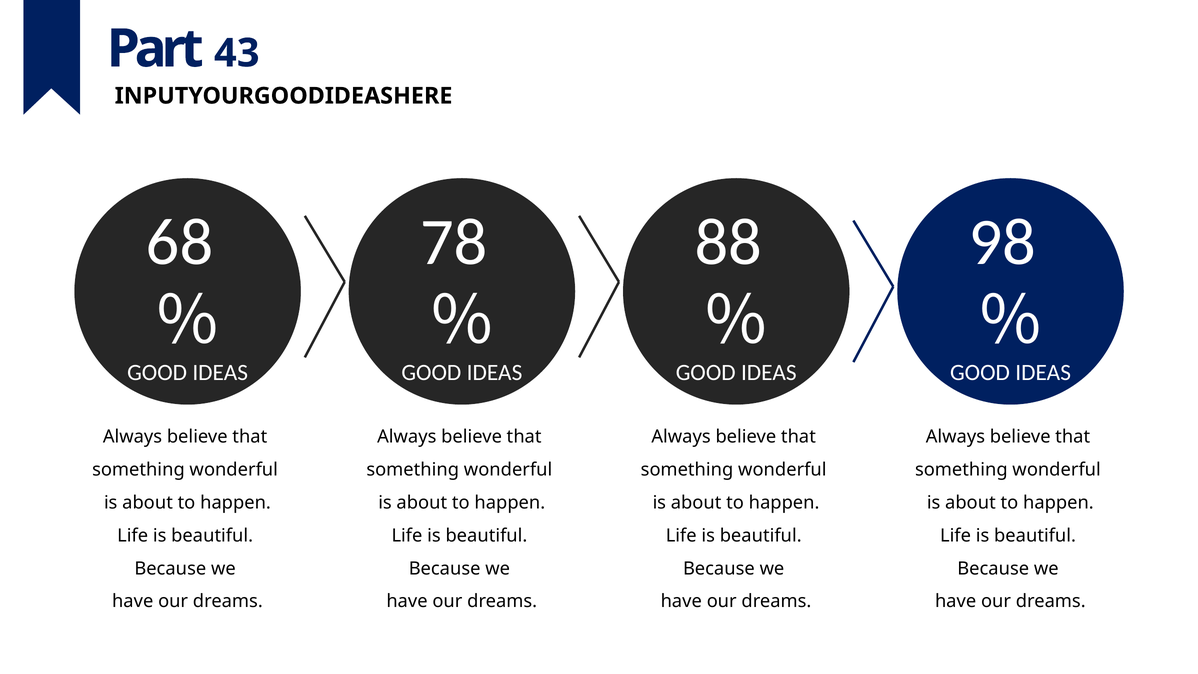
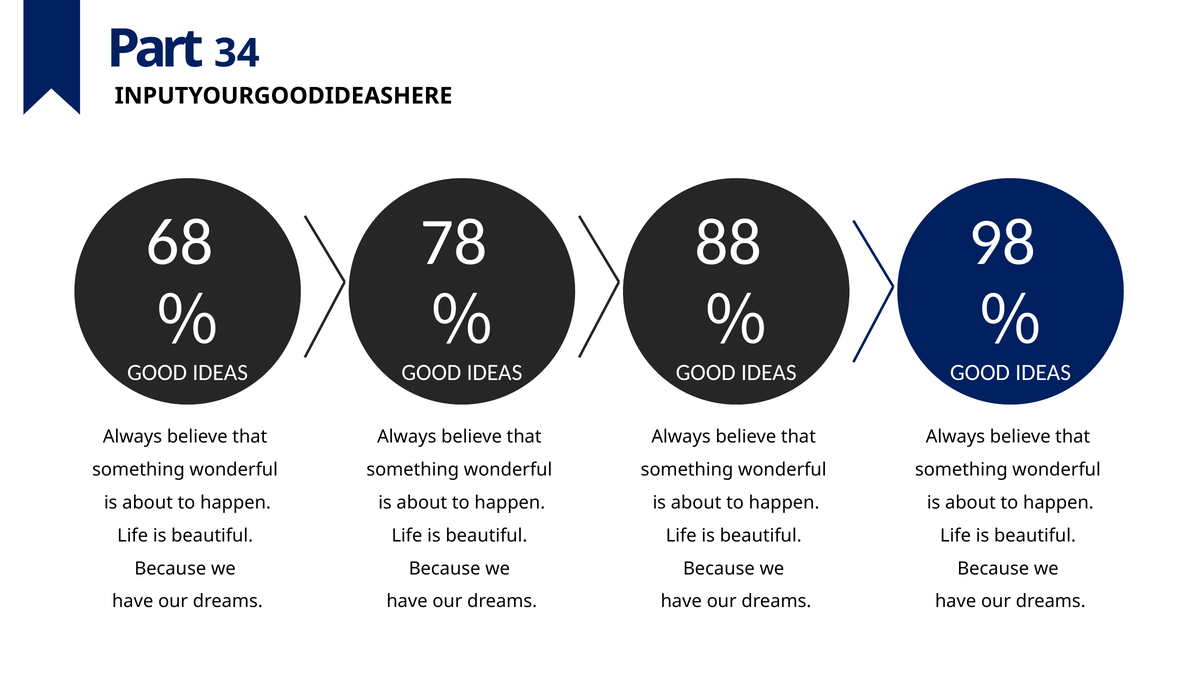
43: 43 -> 34
